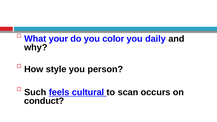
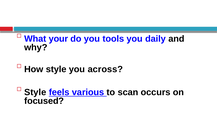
color: color -> tools
person: person -> across
Such at (35, 92): Such -> Style
cultural: cultural -> various
conduct: conduct -> focused
